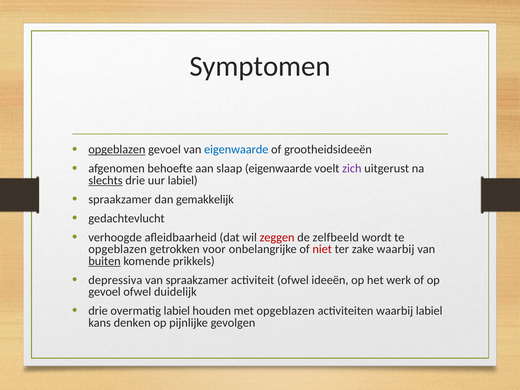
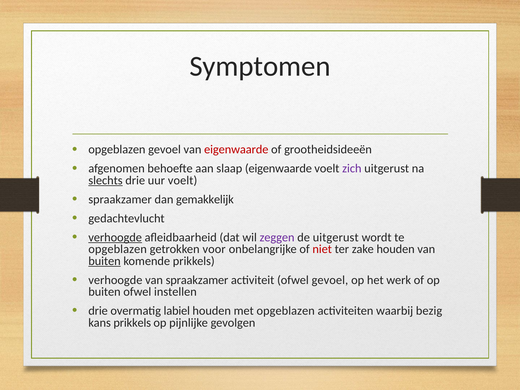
opgeblazen at (117, 150) underline: present -> none
eigenwaarde at (236, 150) colour: blue -> red
uur labiel: labiel -> voelt
verhoogde at (115, 237) underline: none -> present
zeggen colour: red -> purple
de zelfbeeld: zelfbeeld -> uitgerust
zake waarbij: waarbij -> houden
depressiva at (115, 280): depressiva -> verhoogde
ofwel ideeën: ideeën -> gevoel
gevoel at (105, 292): gevoel -> buiten
duidelijk: duidelijk -> instellen
waarbij labiel: labiel -> bezig
kans denken: denken -> prikkels
